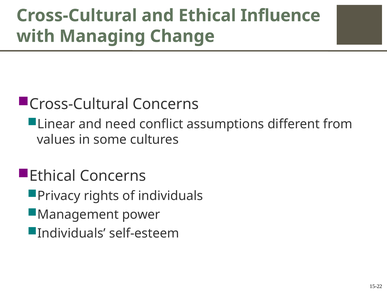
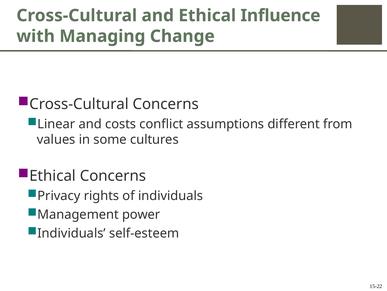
need: need -> costs
